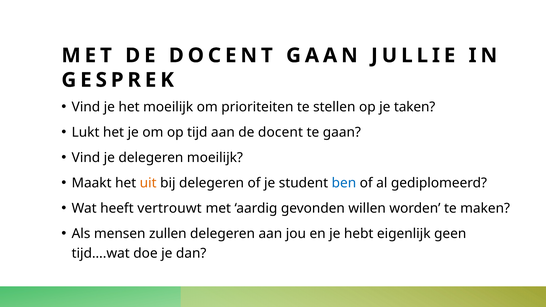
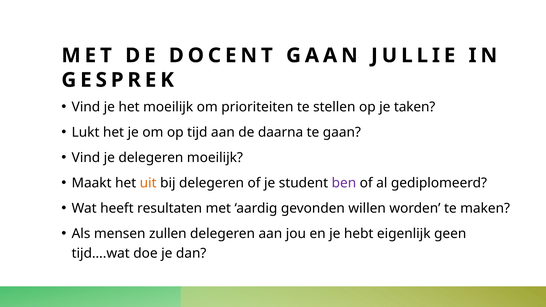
aan de docent: docent -> daarna
ben colour: blue -> purple
vertrouwt: vertrouwt -> resultaten
